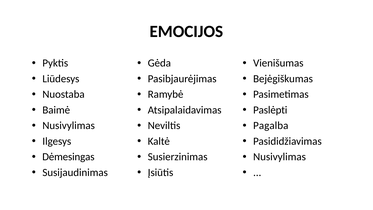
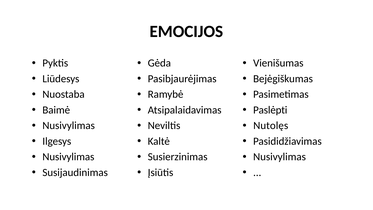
Pagalba: Pagalba -> Nutolęs
Dėmesingas at (68, 157): Dėmesingas -> Nusivylimas
